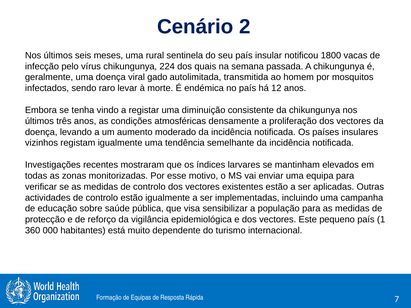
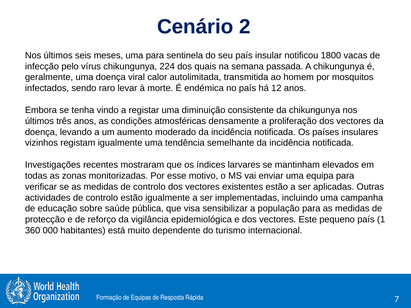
uma rural: rural -> para
gado: gado -> calor
